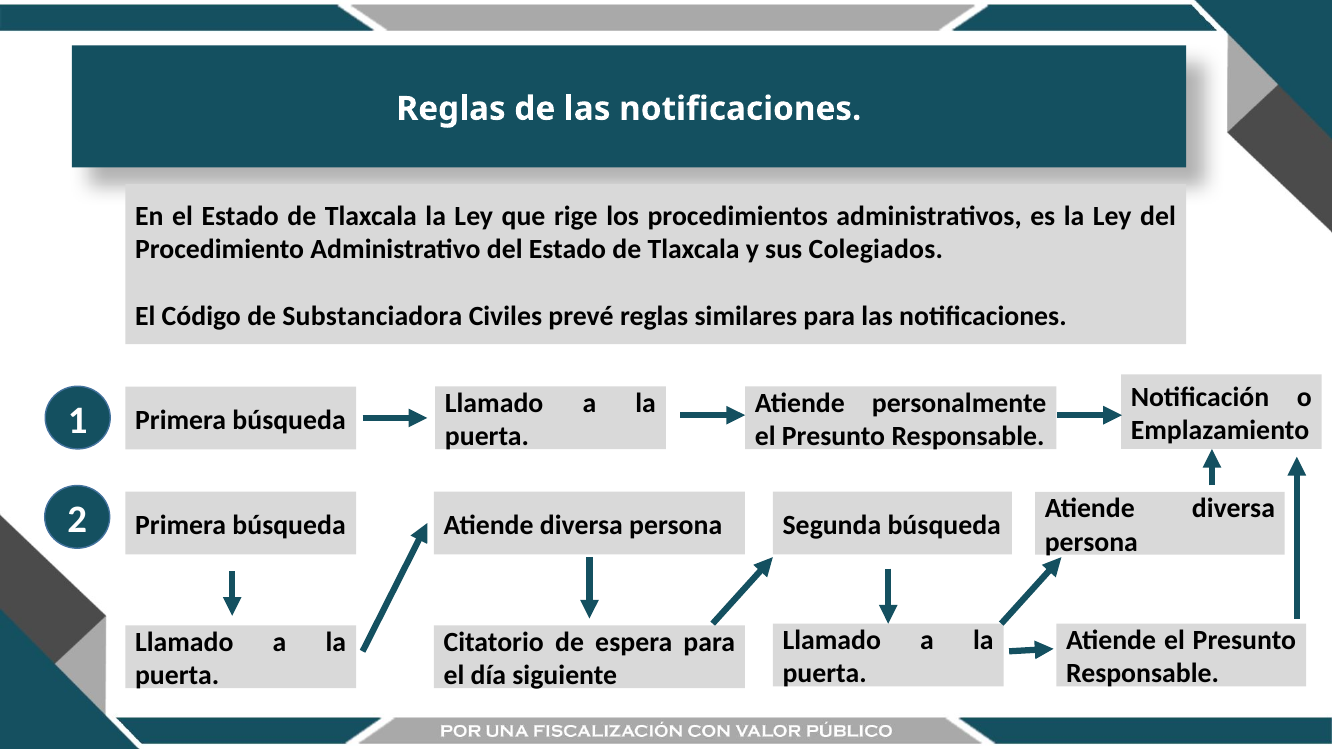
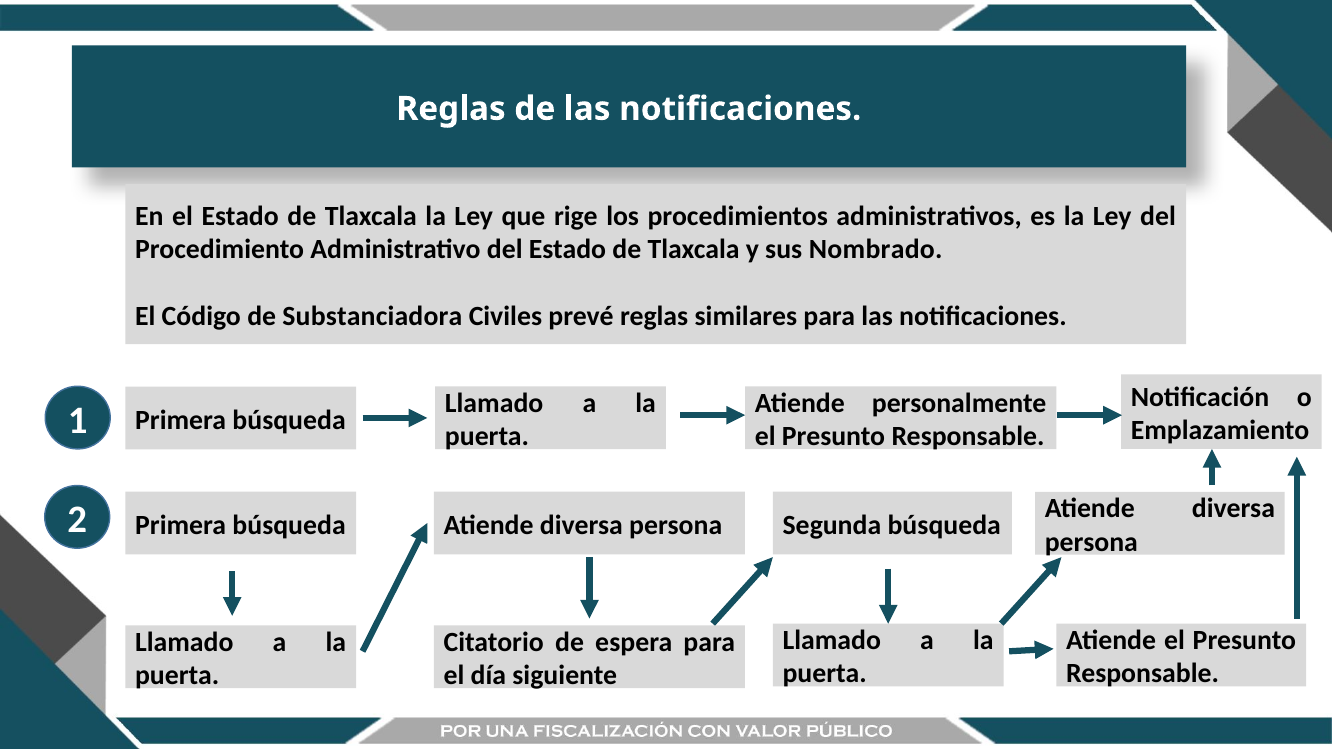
Colegiados: Colegiados -> Nombrado
